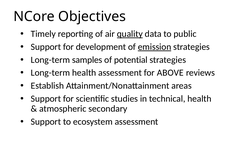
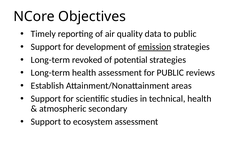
quality underline: present -> none
samples: samples -> revoked
for ABOVE: ABOVE -> PUBLIC
